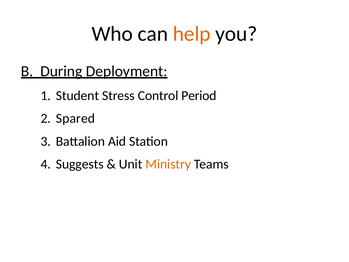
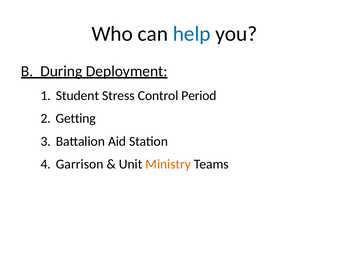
help colour: orange -> blue
Spared: Spared -> Getting
Suggests: Suggests -> Garrison
